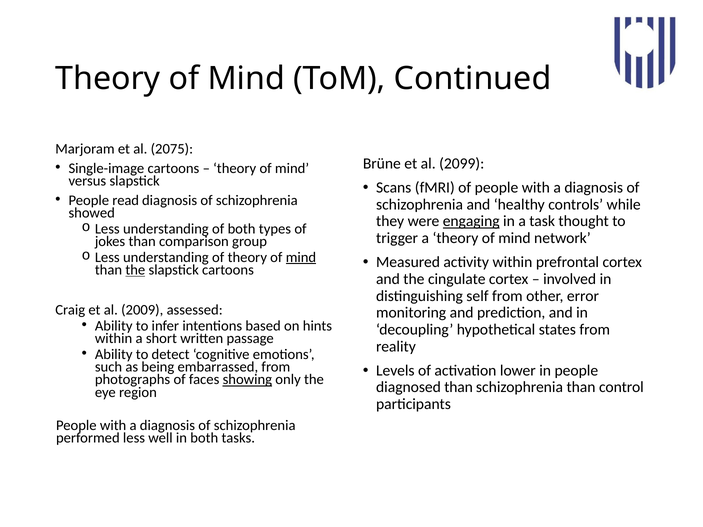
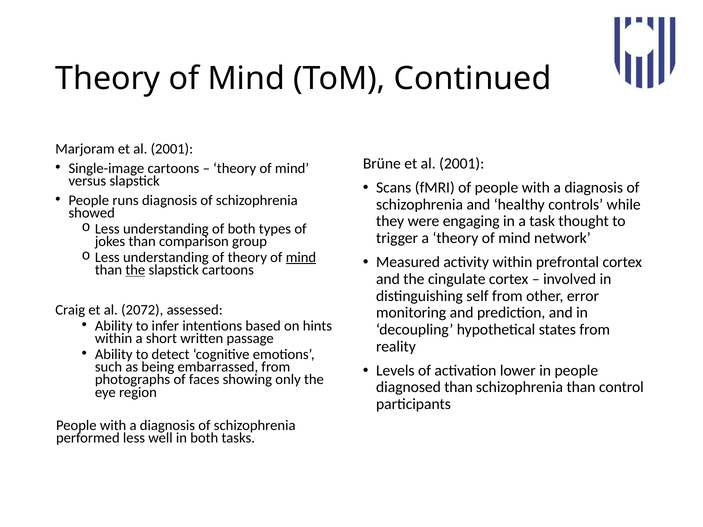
Marjoram et al 2075: 2075 -> 2001
Brüne et al 2099: 2099 -> 2001
read: read -> runs
engaging underline: present -> none
2009: 2009 -> 2072
showing underline: present -> none
